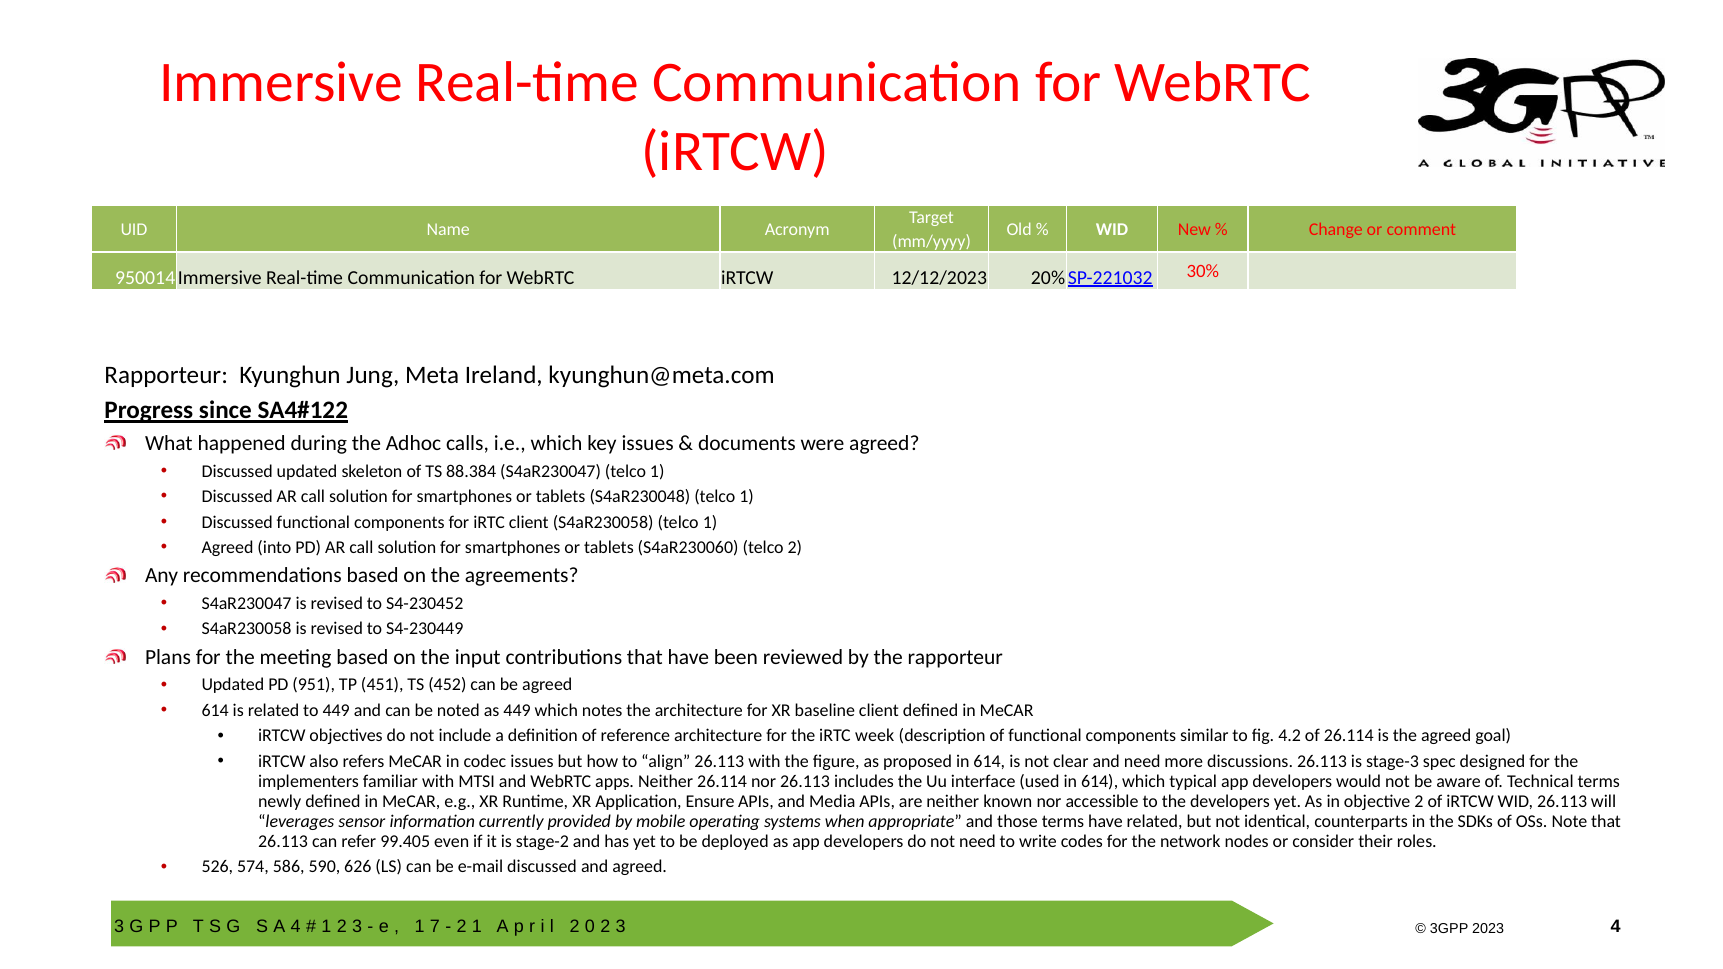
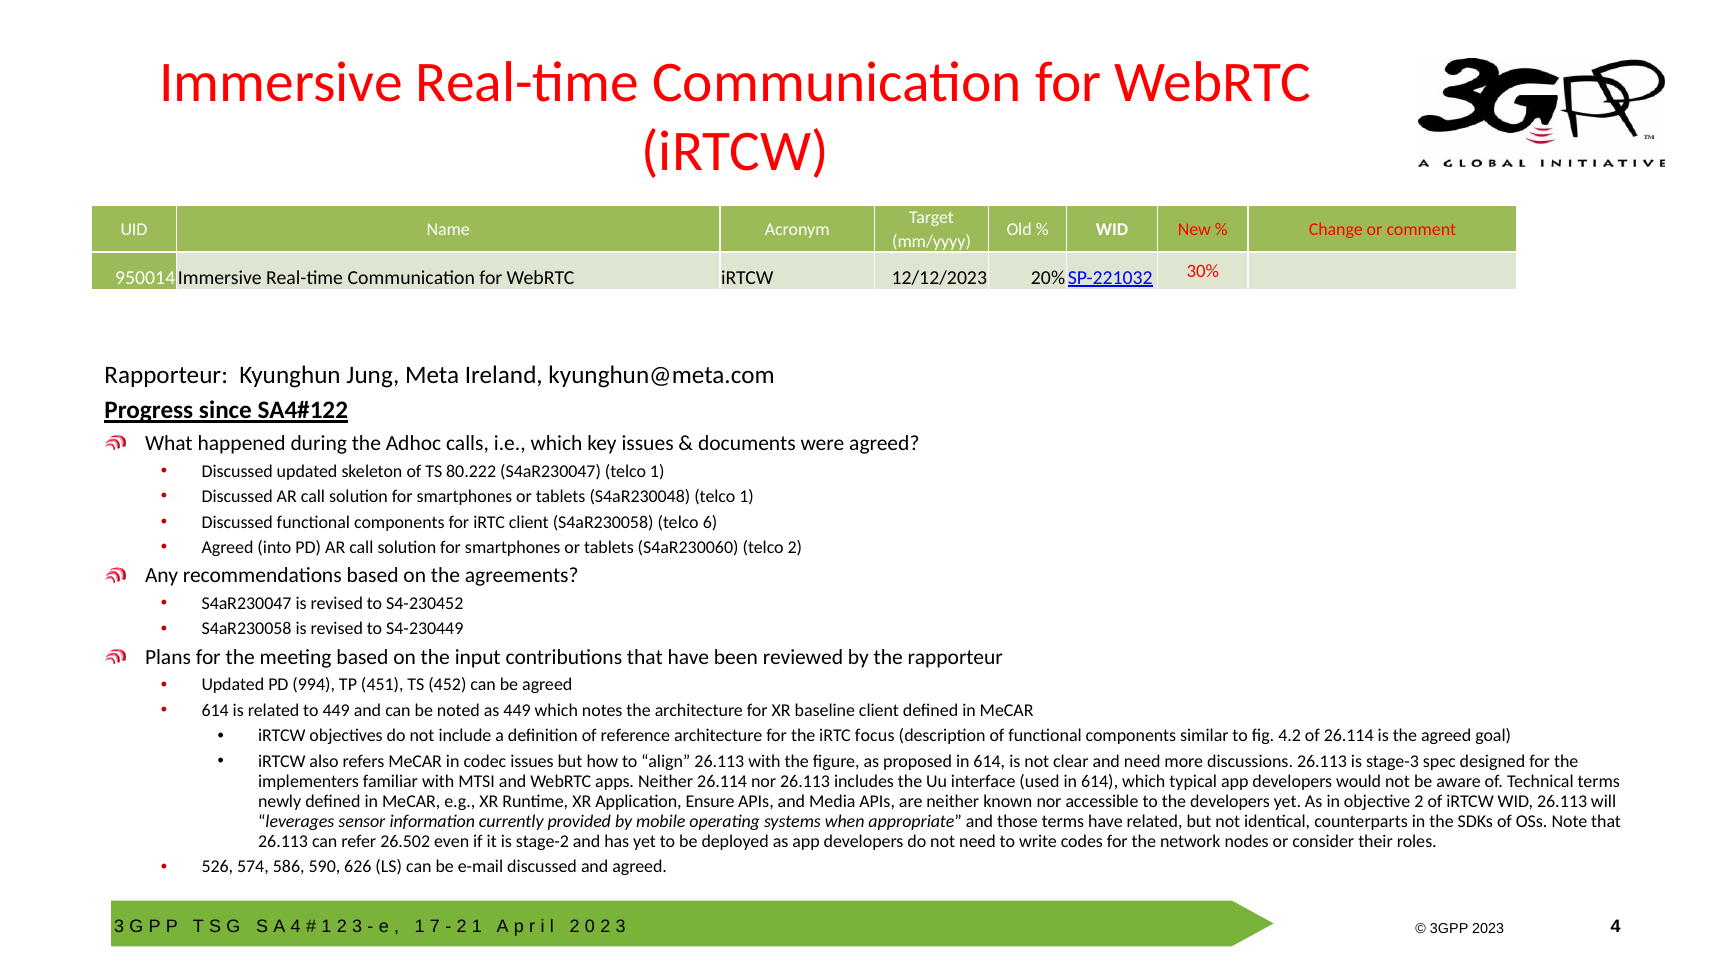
88.384: 88.384 -> 80.222
S4aR230058 telco 1: 1 -> 6
951: 951 -> 994
week: week -> focus
99.405: 99.405 -> 26.502
